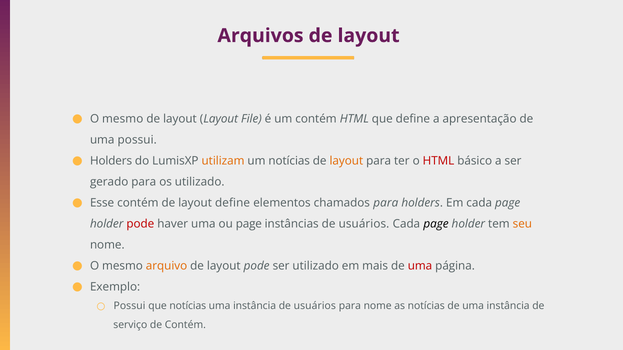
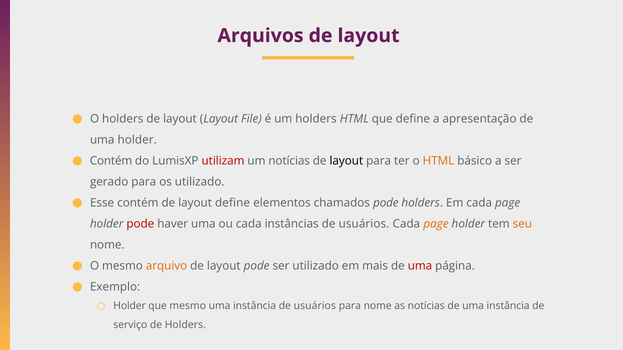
mesmo at (123, 119): mesmo -> holders
um contém: contém -> holders
uma possui: possui -> holder
Holders at (111, 161): Holders -> Contém
utilizam colour: orange -> red
layout at (346, 161) colour: orange -> black
HTML at (438, 161) colour: red -> orange
chamados para: para -> pode
ou page: page -> cada
page at (436, 224) colour: black -> orange
Possui at (129, 306): Possui -> Holder
que notícias: notícias -> mesmo
de Contém: Contém -> Holders
